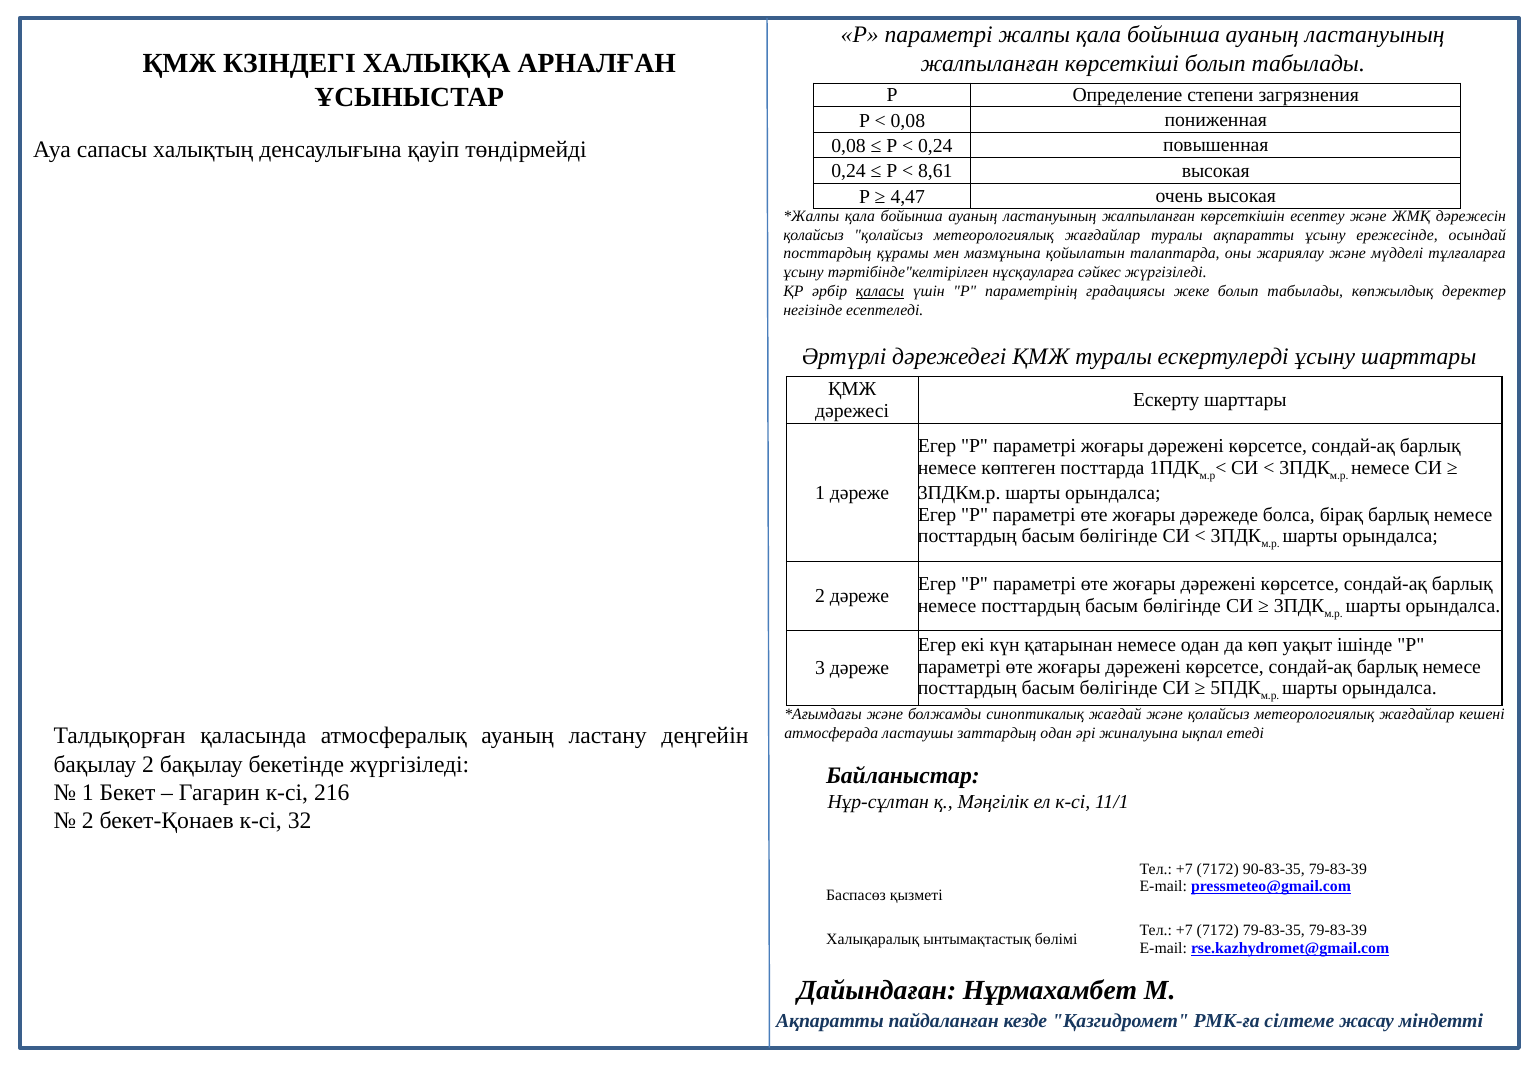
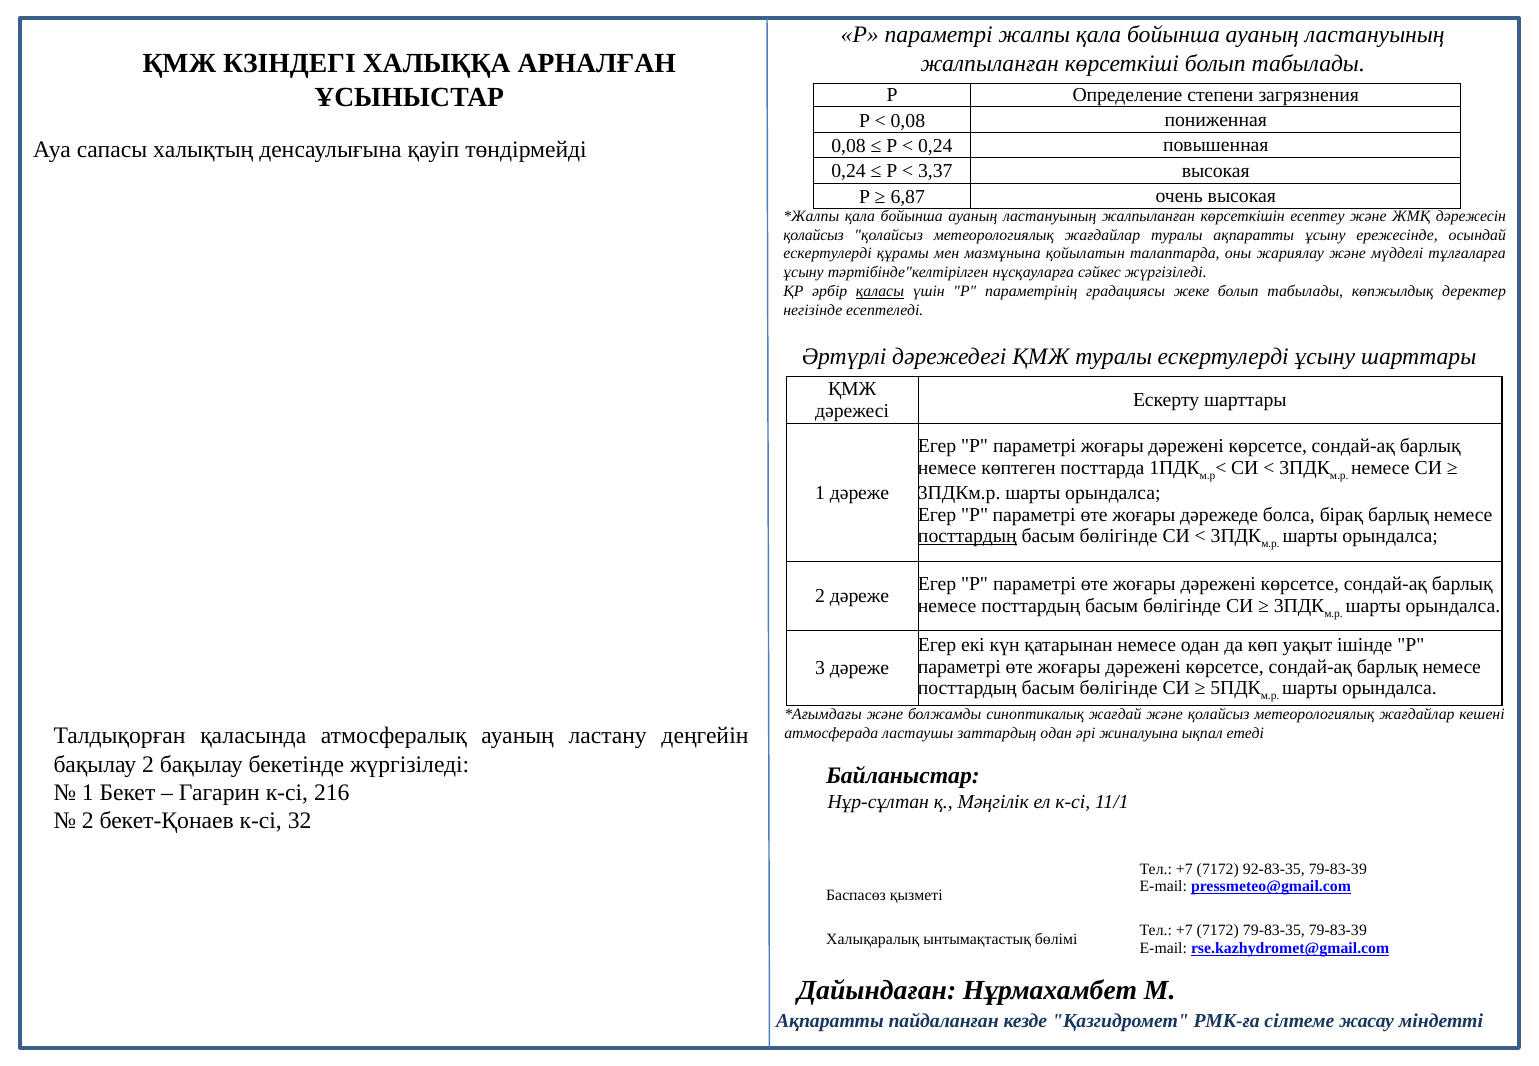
8,61: 8,61 -> 3,37
4,47: 4,47 -> 6,87
посттардың at (827, 254): посттардың -> ескертулерді
посттардың at (967, 536) underline: none -> present
90-83-35: 90-83-35 -> 92-83-35
